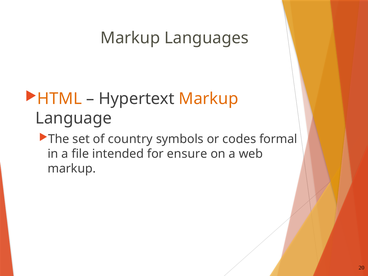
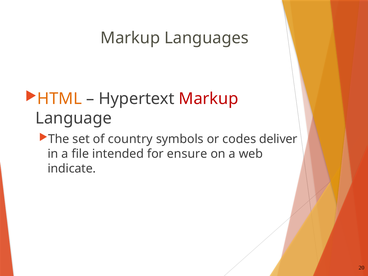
Markup at (209, 99) colour: orange -> red
formal: formal -> deliver
markup at (72, 168): markup -> indicate
